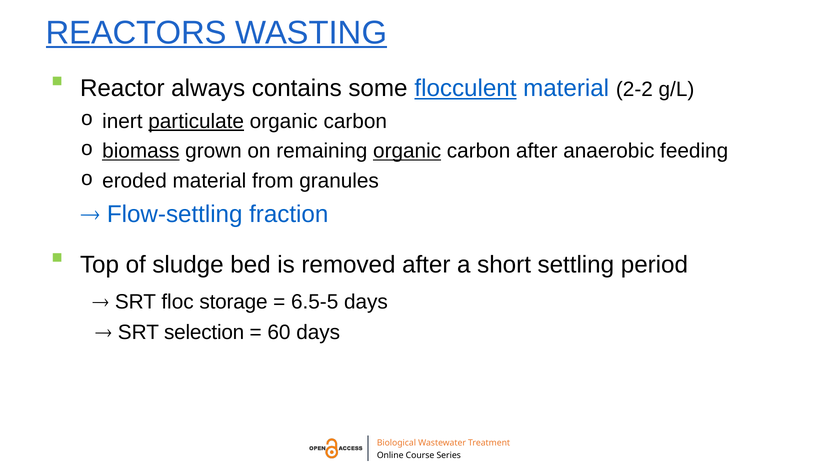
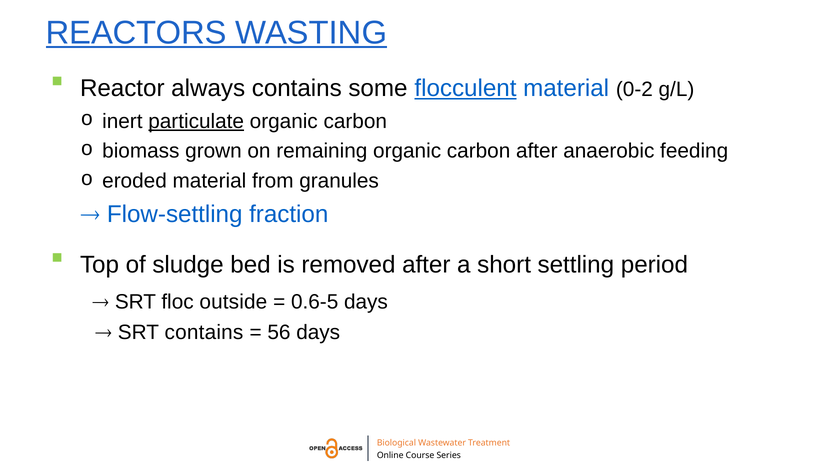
2-2: 2-2 -> 0-2
biomass underline: present -> none
organic at (407, 151) underline: present -> none
storage: storage -> outside
6.5-5: 6.5-5 -> 0.6-5
SRT selection: selection -> contains
60: 60 -> 56
